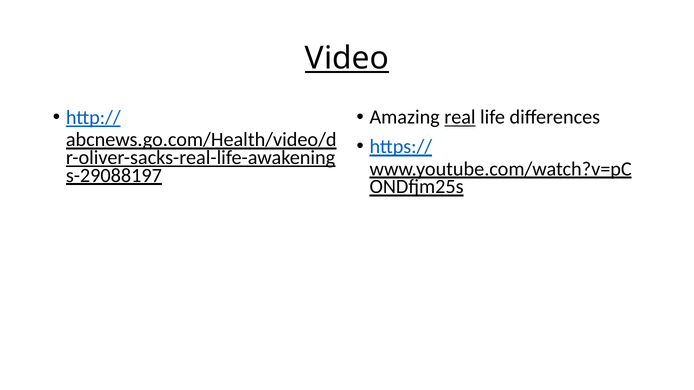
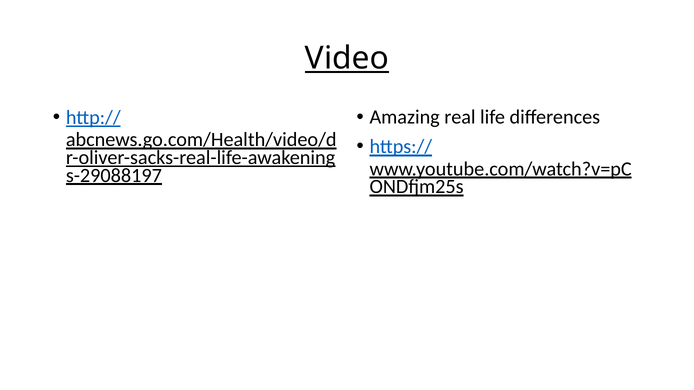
real underline: present -> none
